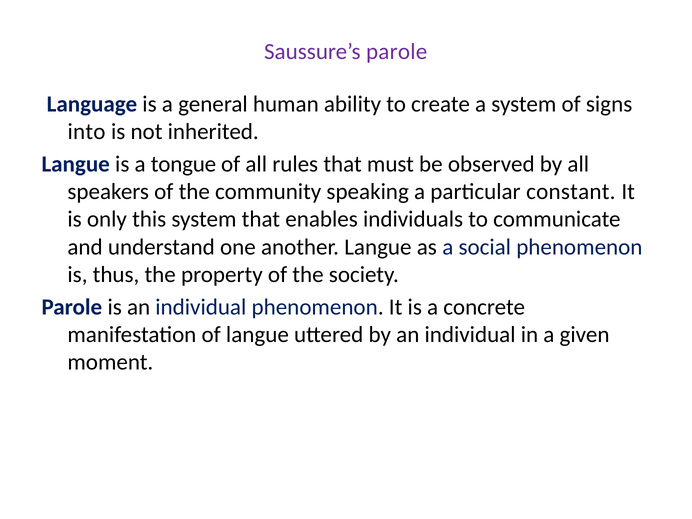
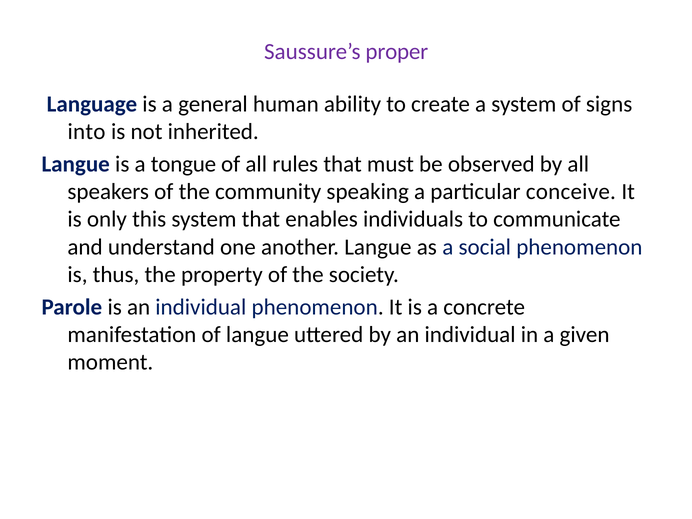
Saussure’s parole: parole -> proper
constant: constant -> conceive
